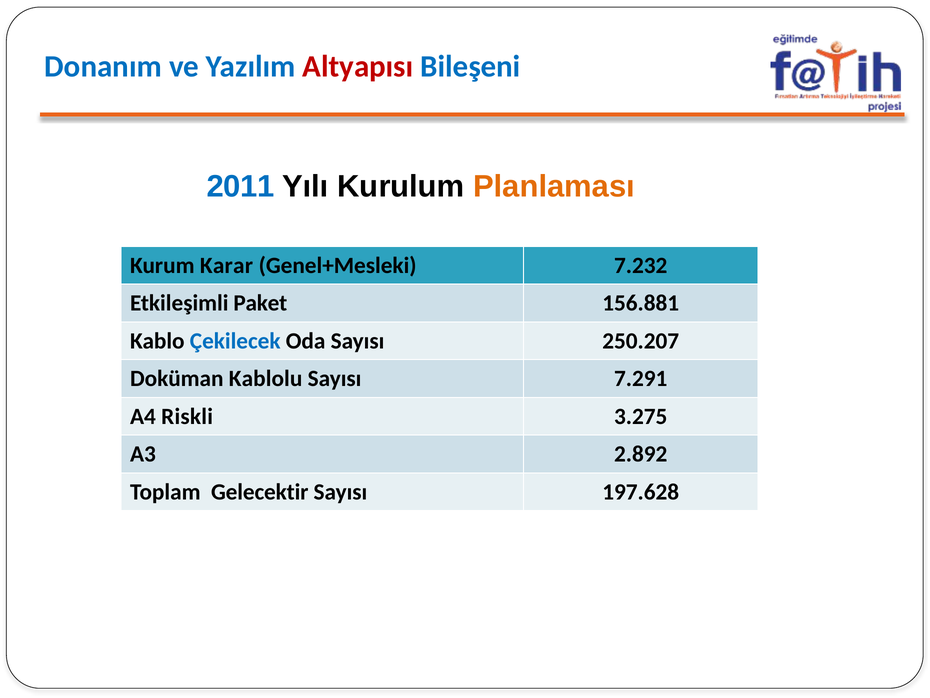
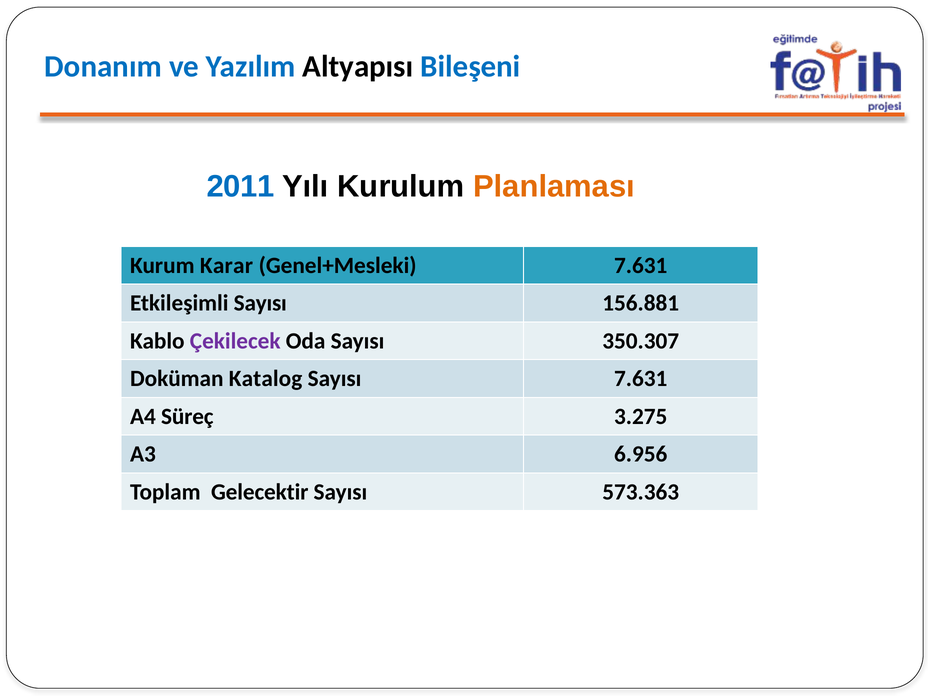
Altyapısı colour: red -> black
Genel+Mesleki 7.232: 7.232 -> 7.631
Etkileşimli Paket: Paket -> Sayısı
Çekilecek colour: blue -> purple
250.207: 250.207 -> 350.307
Kablolu: Kablolu -> Katalog
Sayısı 7.291: 7.291 -> 7.631
Riskli: Riskli -> Süreç
2.892: 2.892 -> 6.956
197.628: 197.628 -> 573.363
